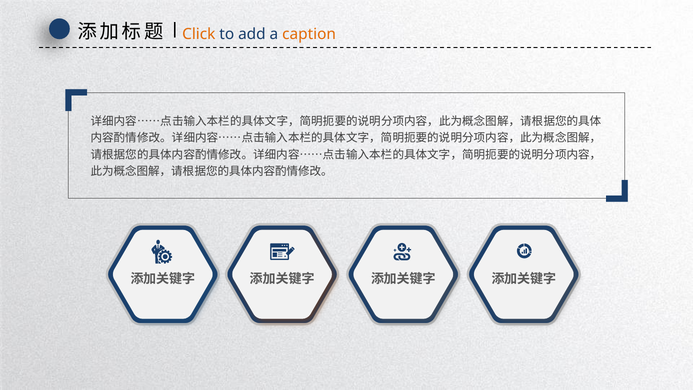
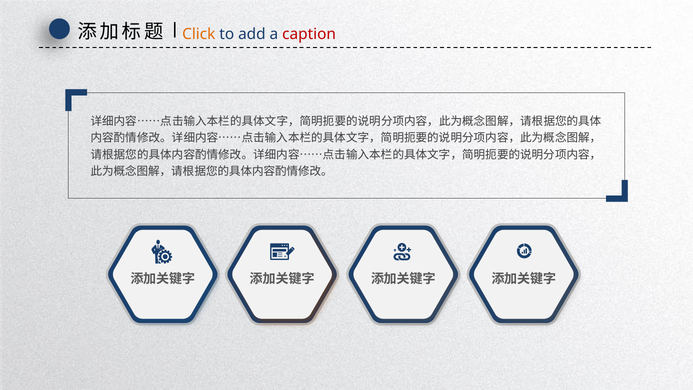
caption colour: orange -> red
